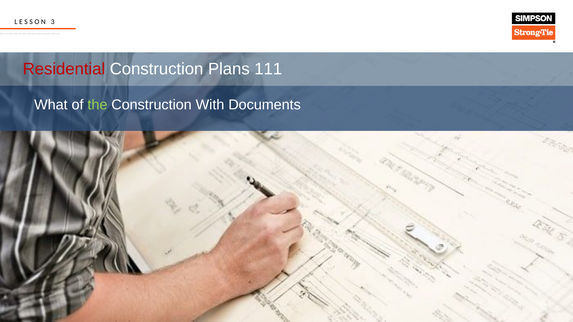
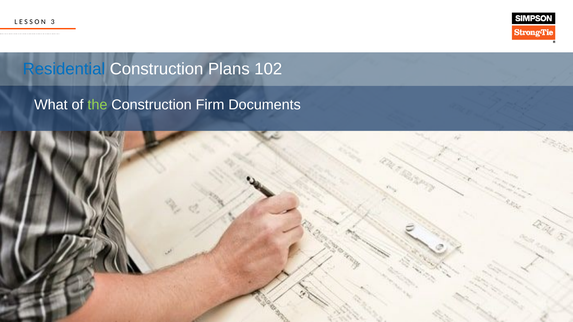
Residential colour: red -> blue
111: 111 -> 102
With: With -> Firm
